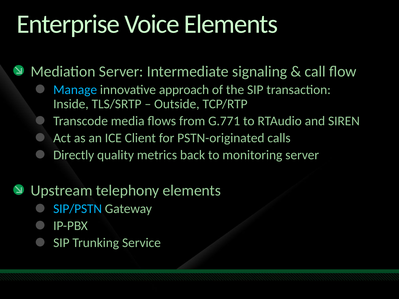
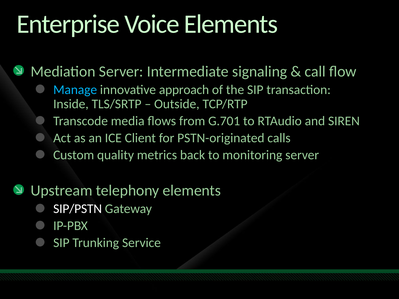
G.771: G.771 -> G.701
Directly: Directly -> Custom
SIP/PSTN colour: light blue -> white
